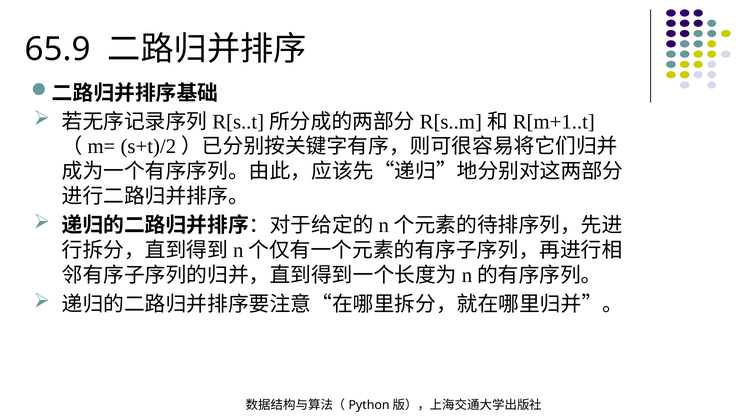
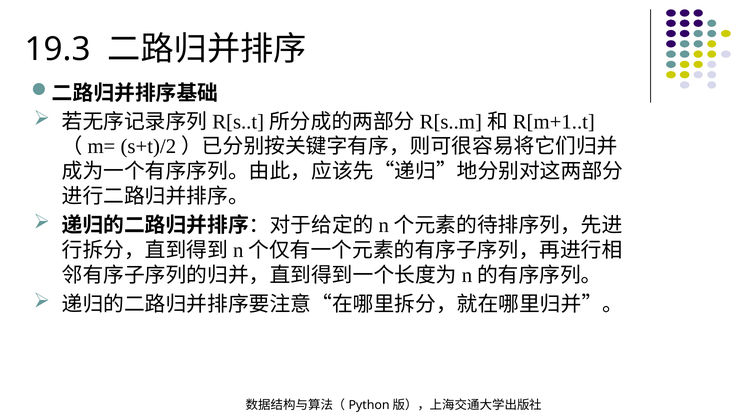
65.9: 65.9 -> 19.3
